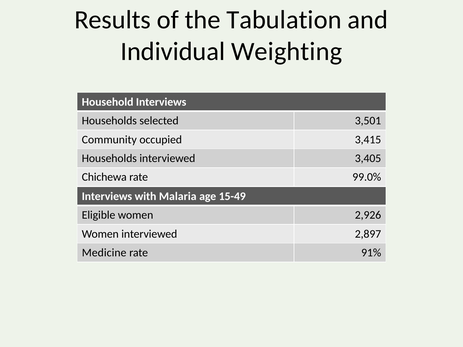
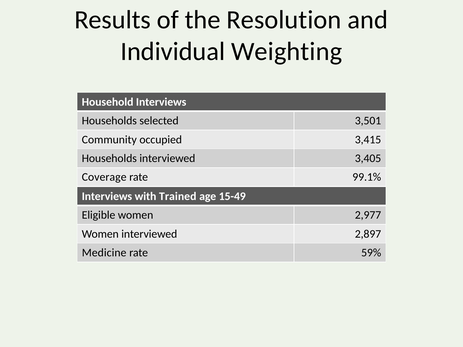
Tabulation: Tabulation -> Resolution
Chichewa: Chichewa -> Coverage
99.0%: 99.0% -> 99.1%
Malaria: Malaria -> Trained
2,926: 2,926 -> 2,977
91%: 91% -> 59%
